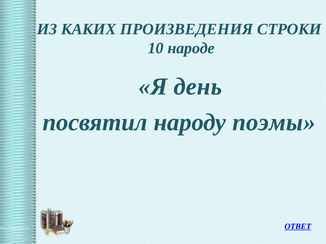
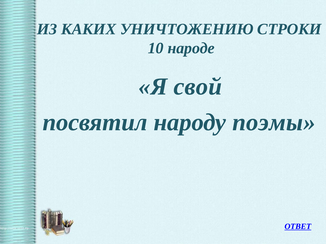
ПРОИЗВЕДЕНИЯ: ПРОИЗВЕДЕНИЯ -> УНИЧТОЖЕНИЮ
день: день -> свой
